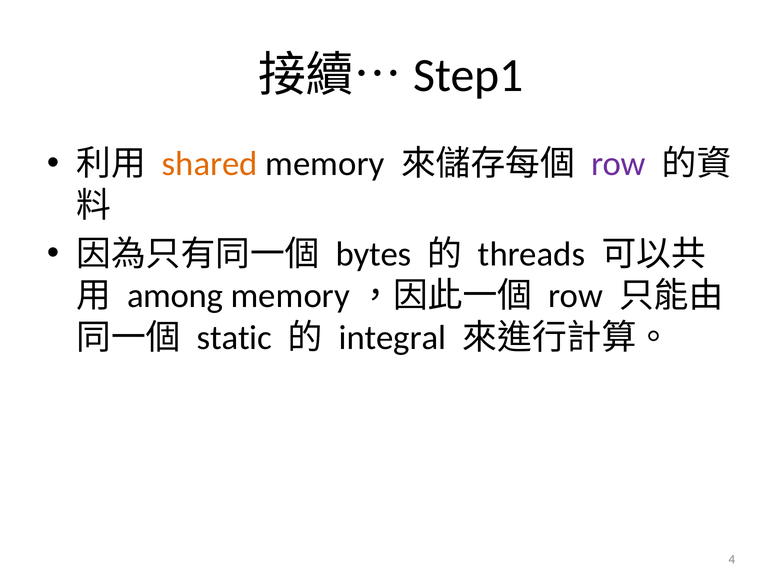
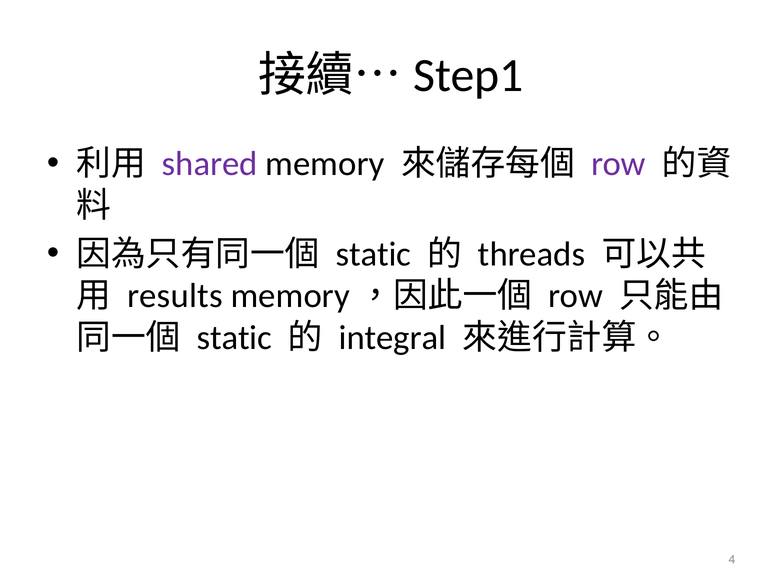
shared colour: orange -> purple
bytes at (374, 254): bytes -> static
among: among -> results
